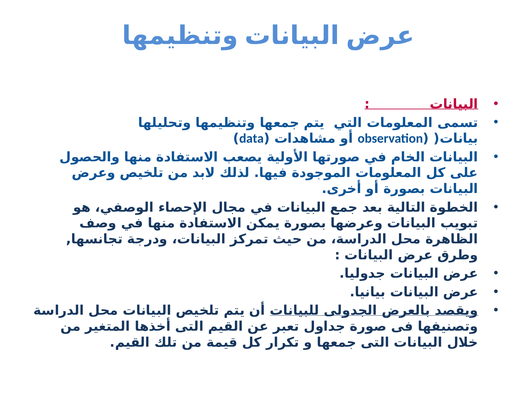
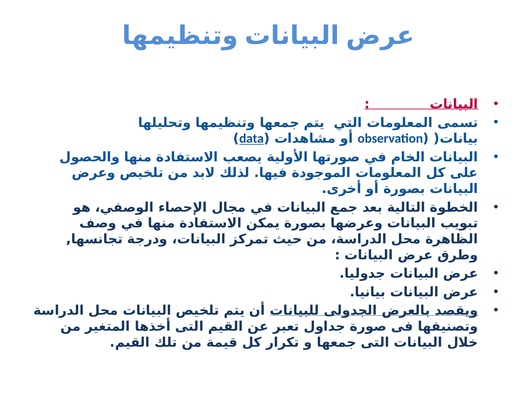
data underline: none -> present
